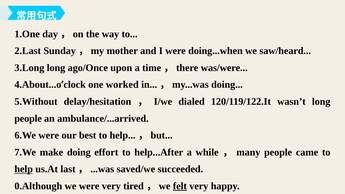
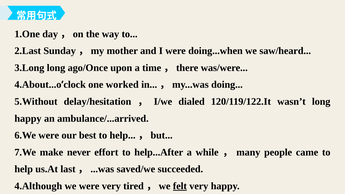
people at (28, 119): people -> happy
make doing: doing -> never
help at (24, 169) underline: present -> none
0.Although: 0.Although -> 4.Although
